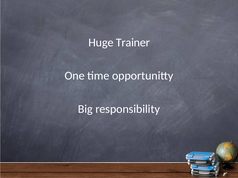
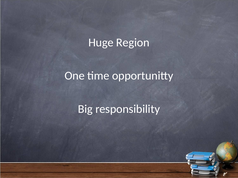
Trainer: Trainer -> Region
